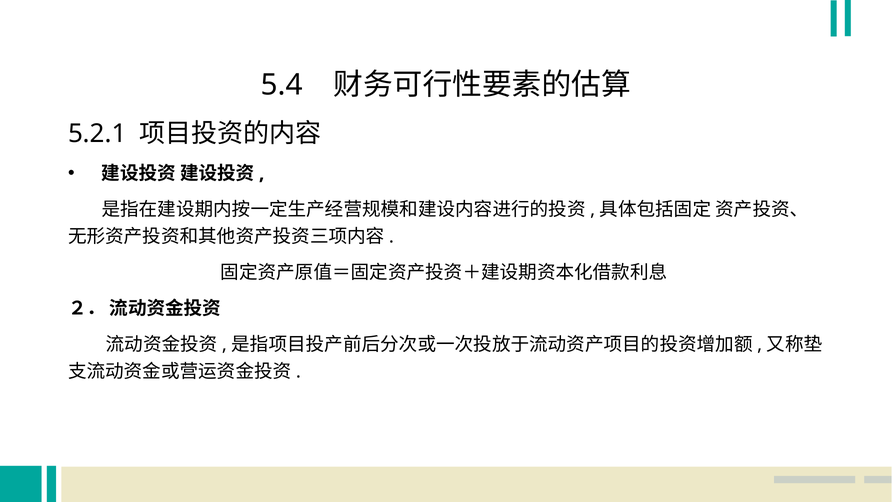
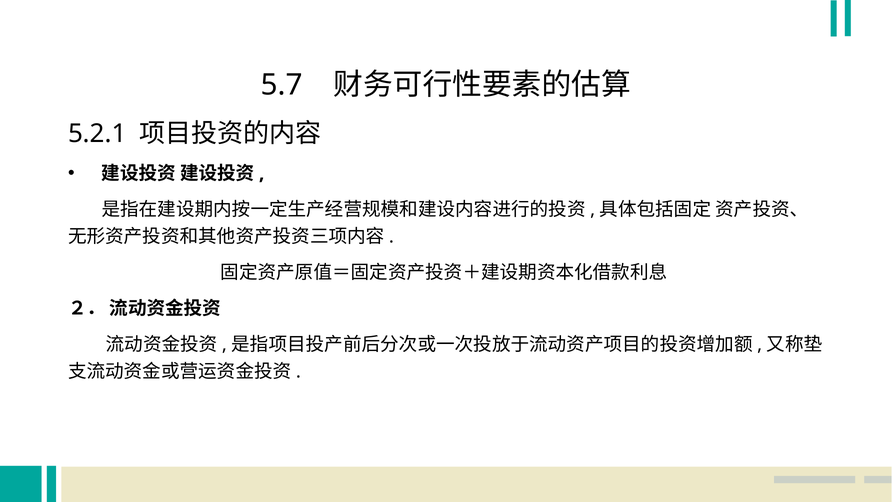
5.4: 5.4 -> 5.7
